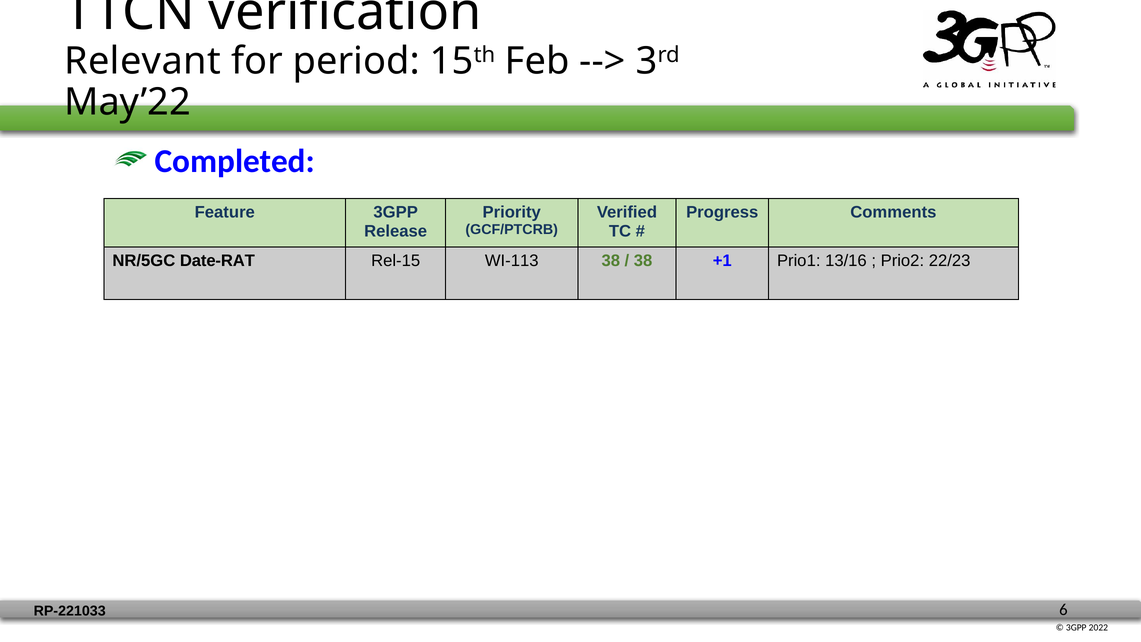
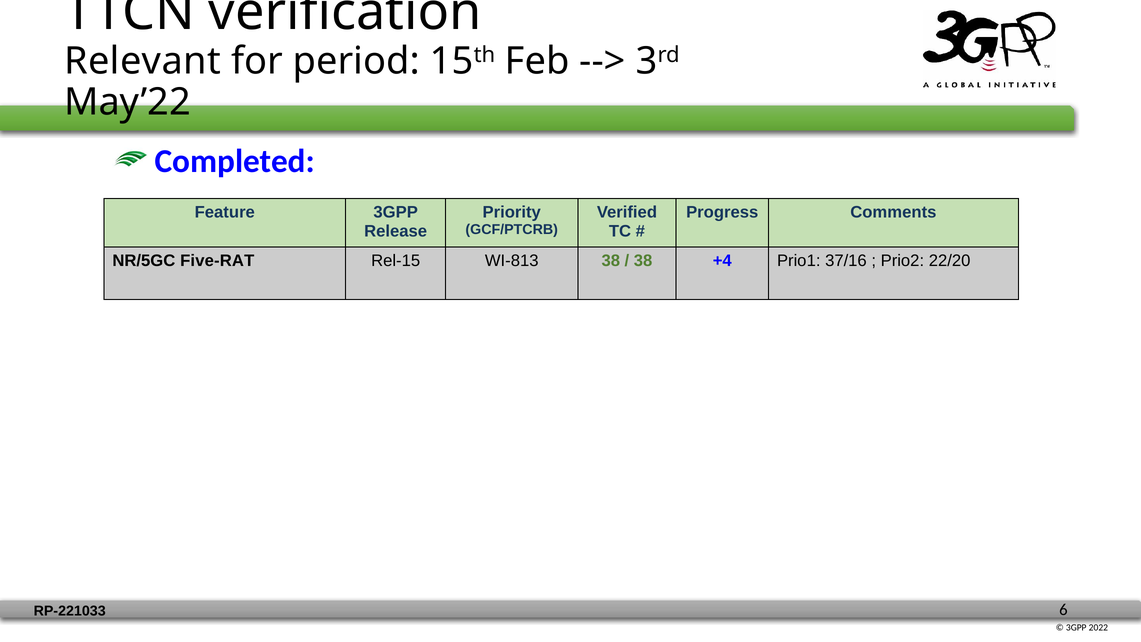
Date-RAT: Date-RAT -> Five-RAT
WI-113: WI-113 -> WI-813
+1: +1 -> +4
13/16: 13/16 -> 37/16
22/23: 22/23 -> 22/20
